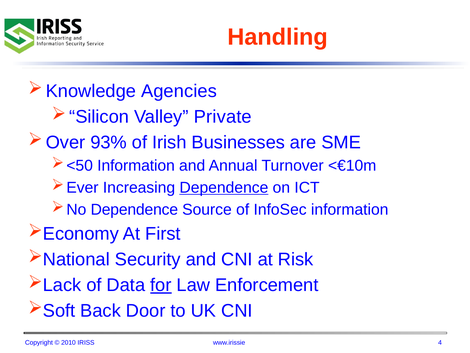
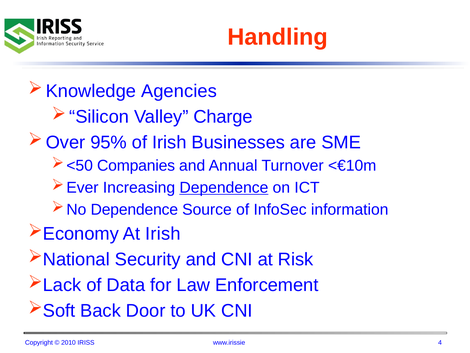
Private: Private -> Charge
93%: 93% -> 95%
Information at (136, 165): Information -> Companies
At First: First -> Irish
for underline: present -> none
